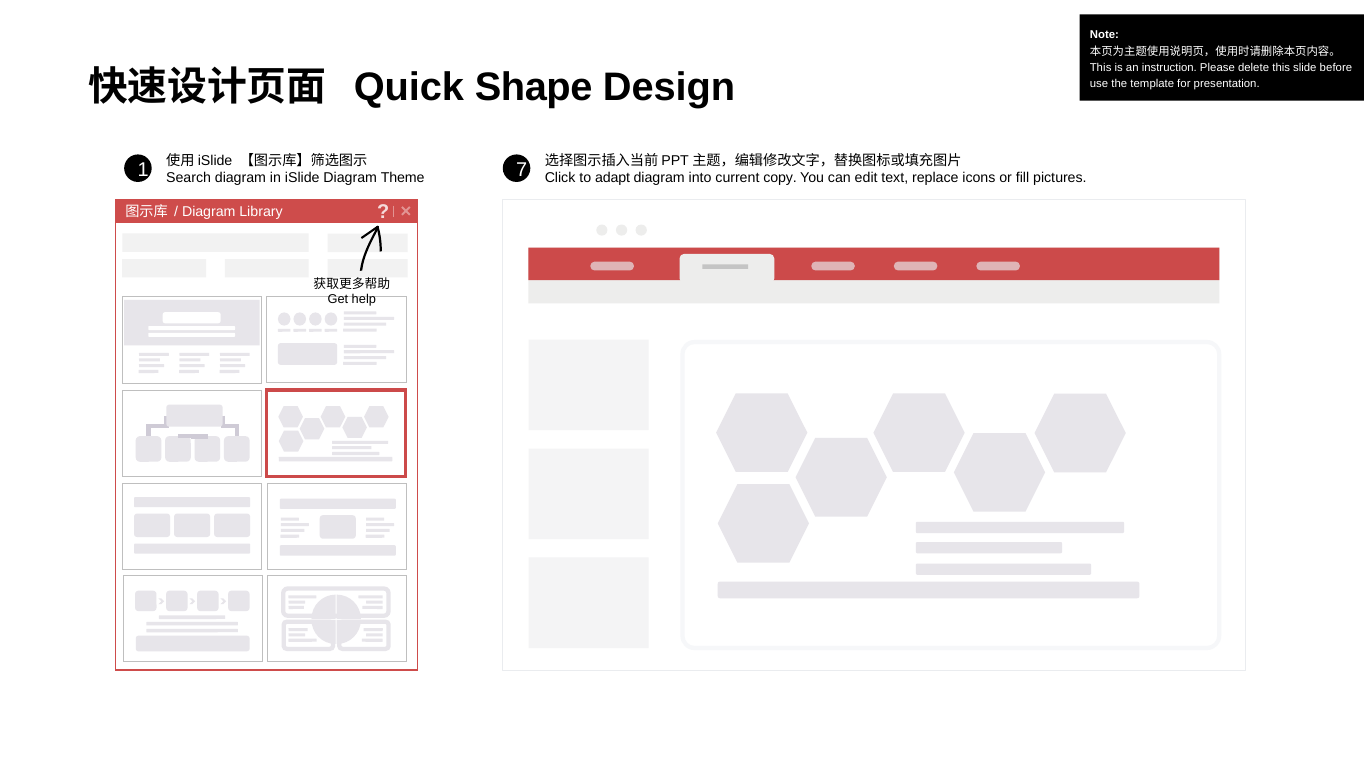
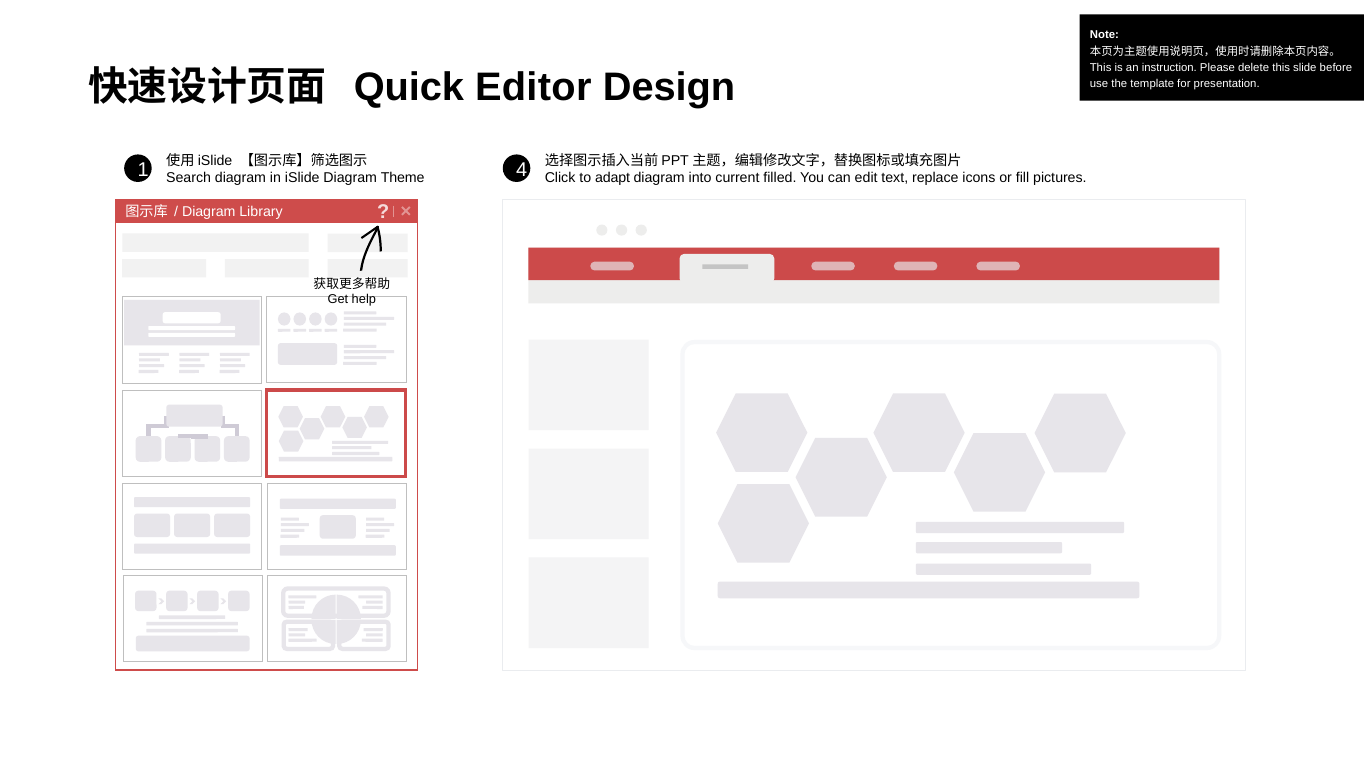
Shape: Shape -> Editor
7: 7 -> 4
copy: copy -> filled
